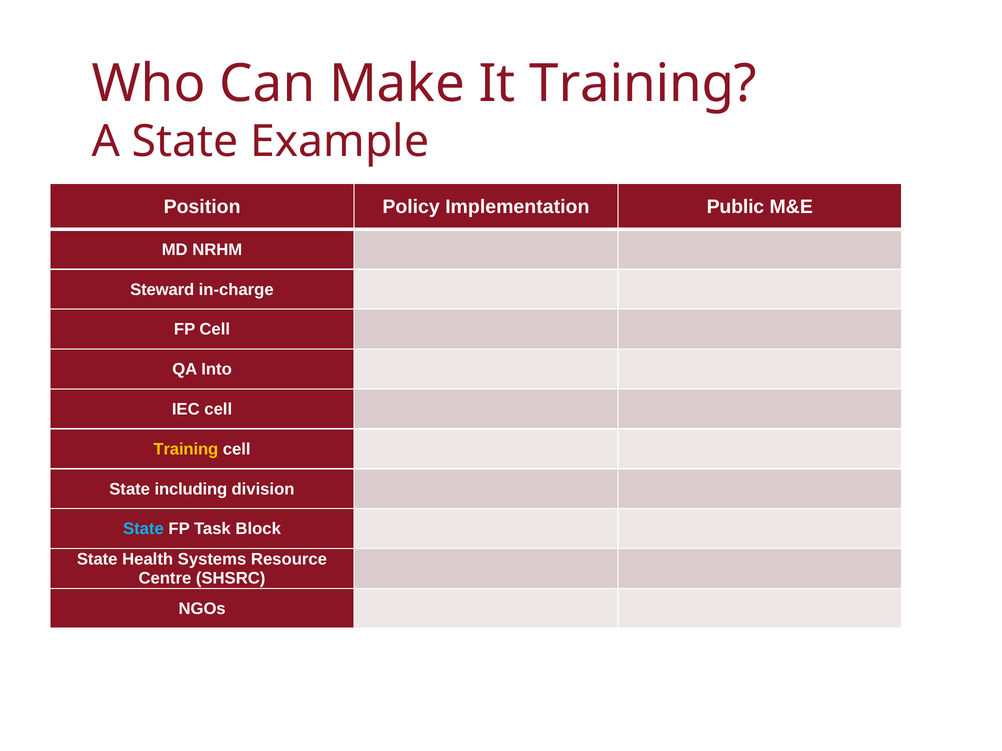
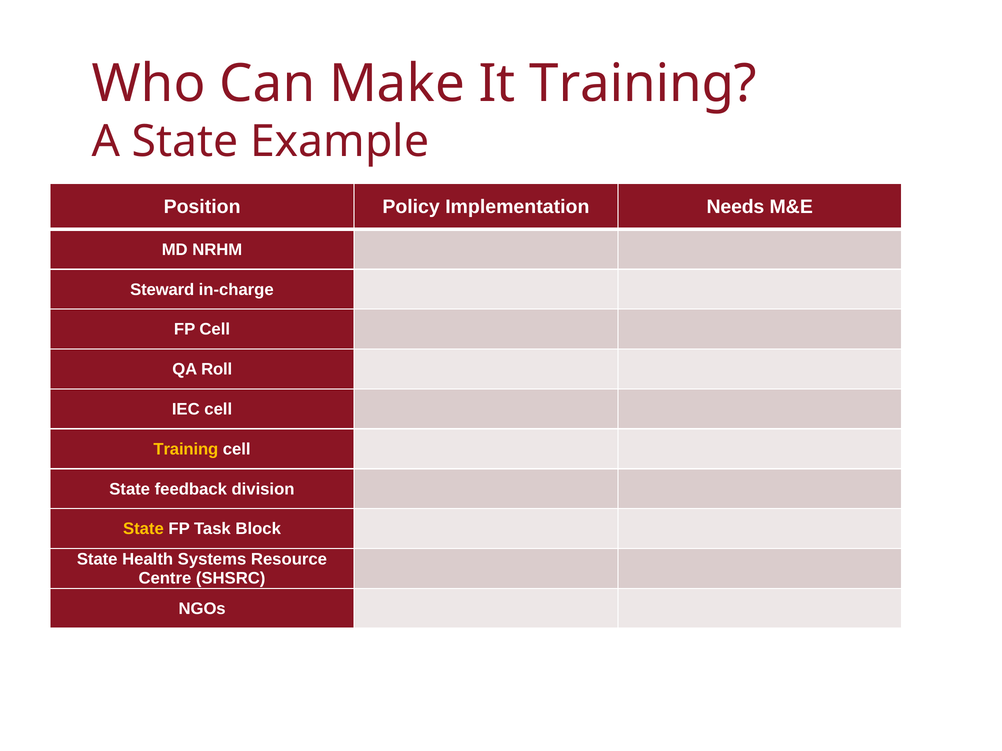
Public: Public -> Needs
Into: Into -> Roll
including: including -> feedback
State at (143, 529) colour: light blue -> yellow
